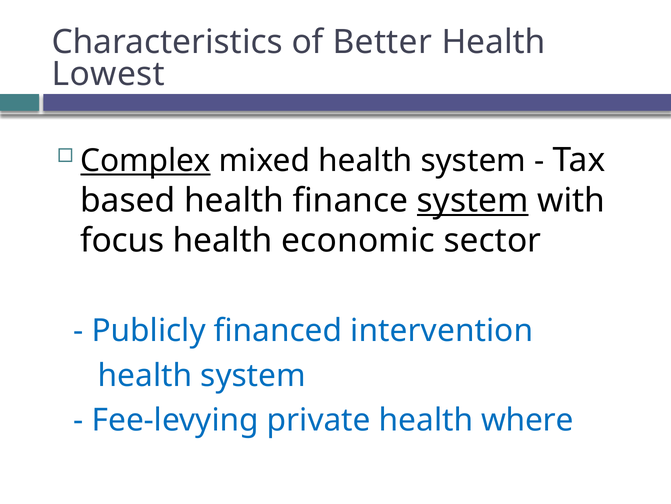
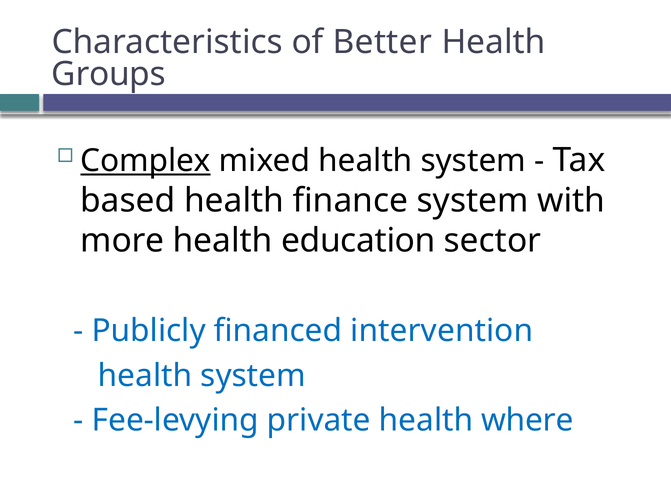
Lowest: Lowest -> Groups
system at (473, 200) underline: present -> none
focus: focus -> more
economic: economic -> education
